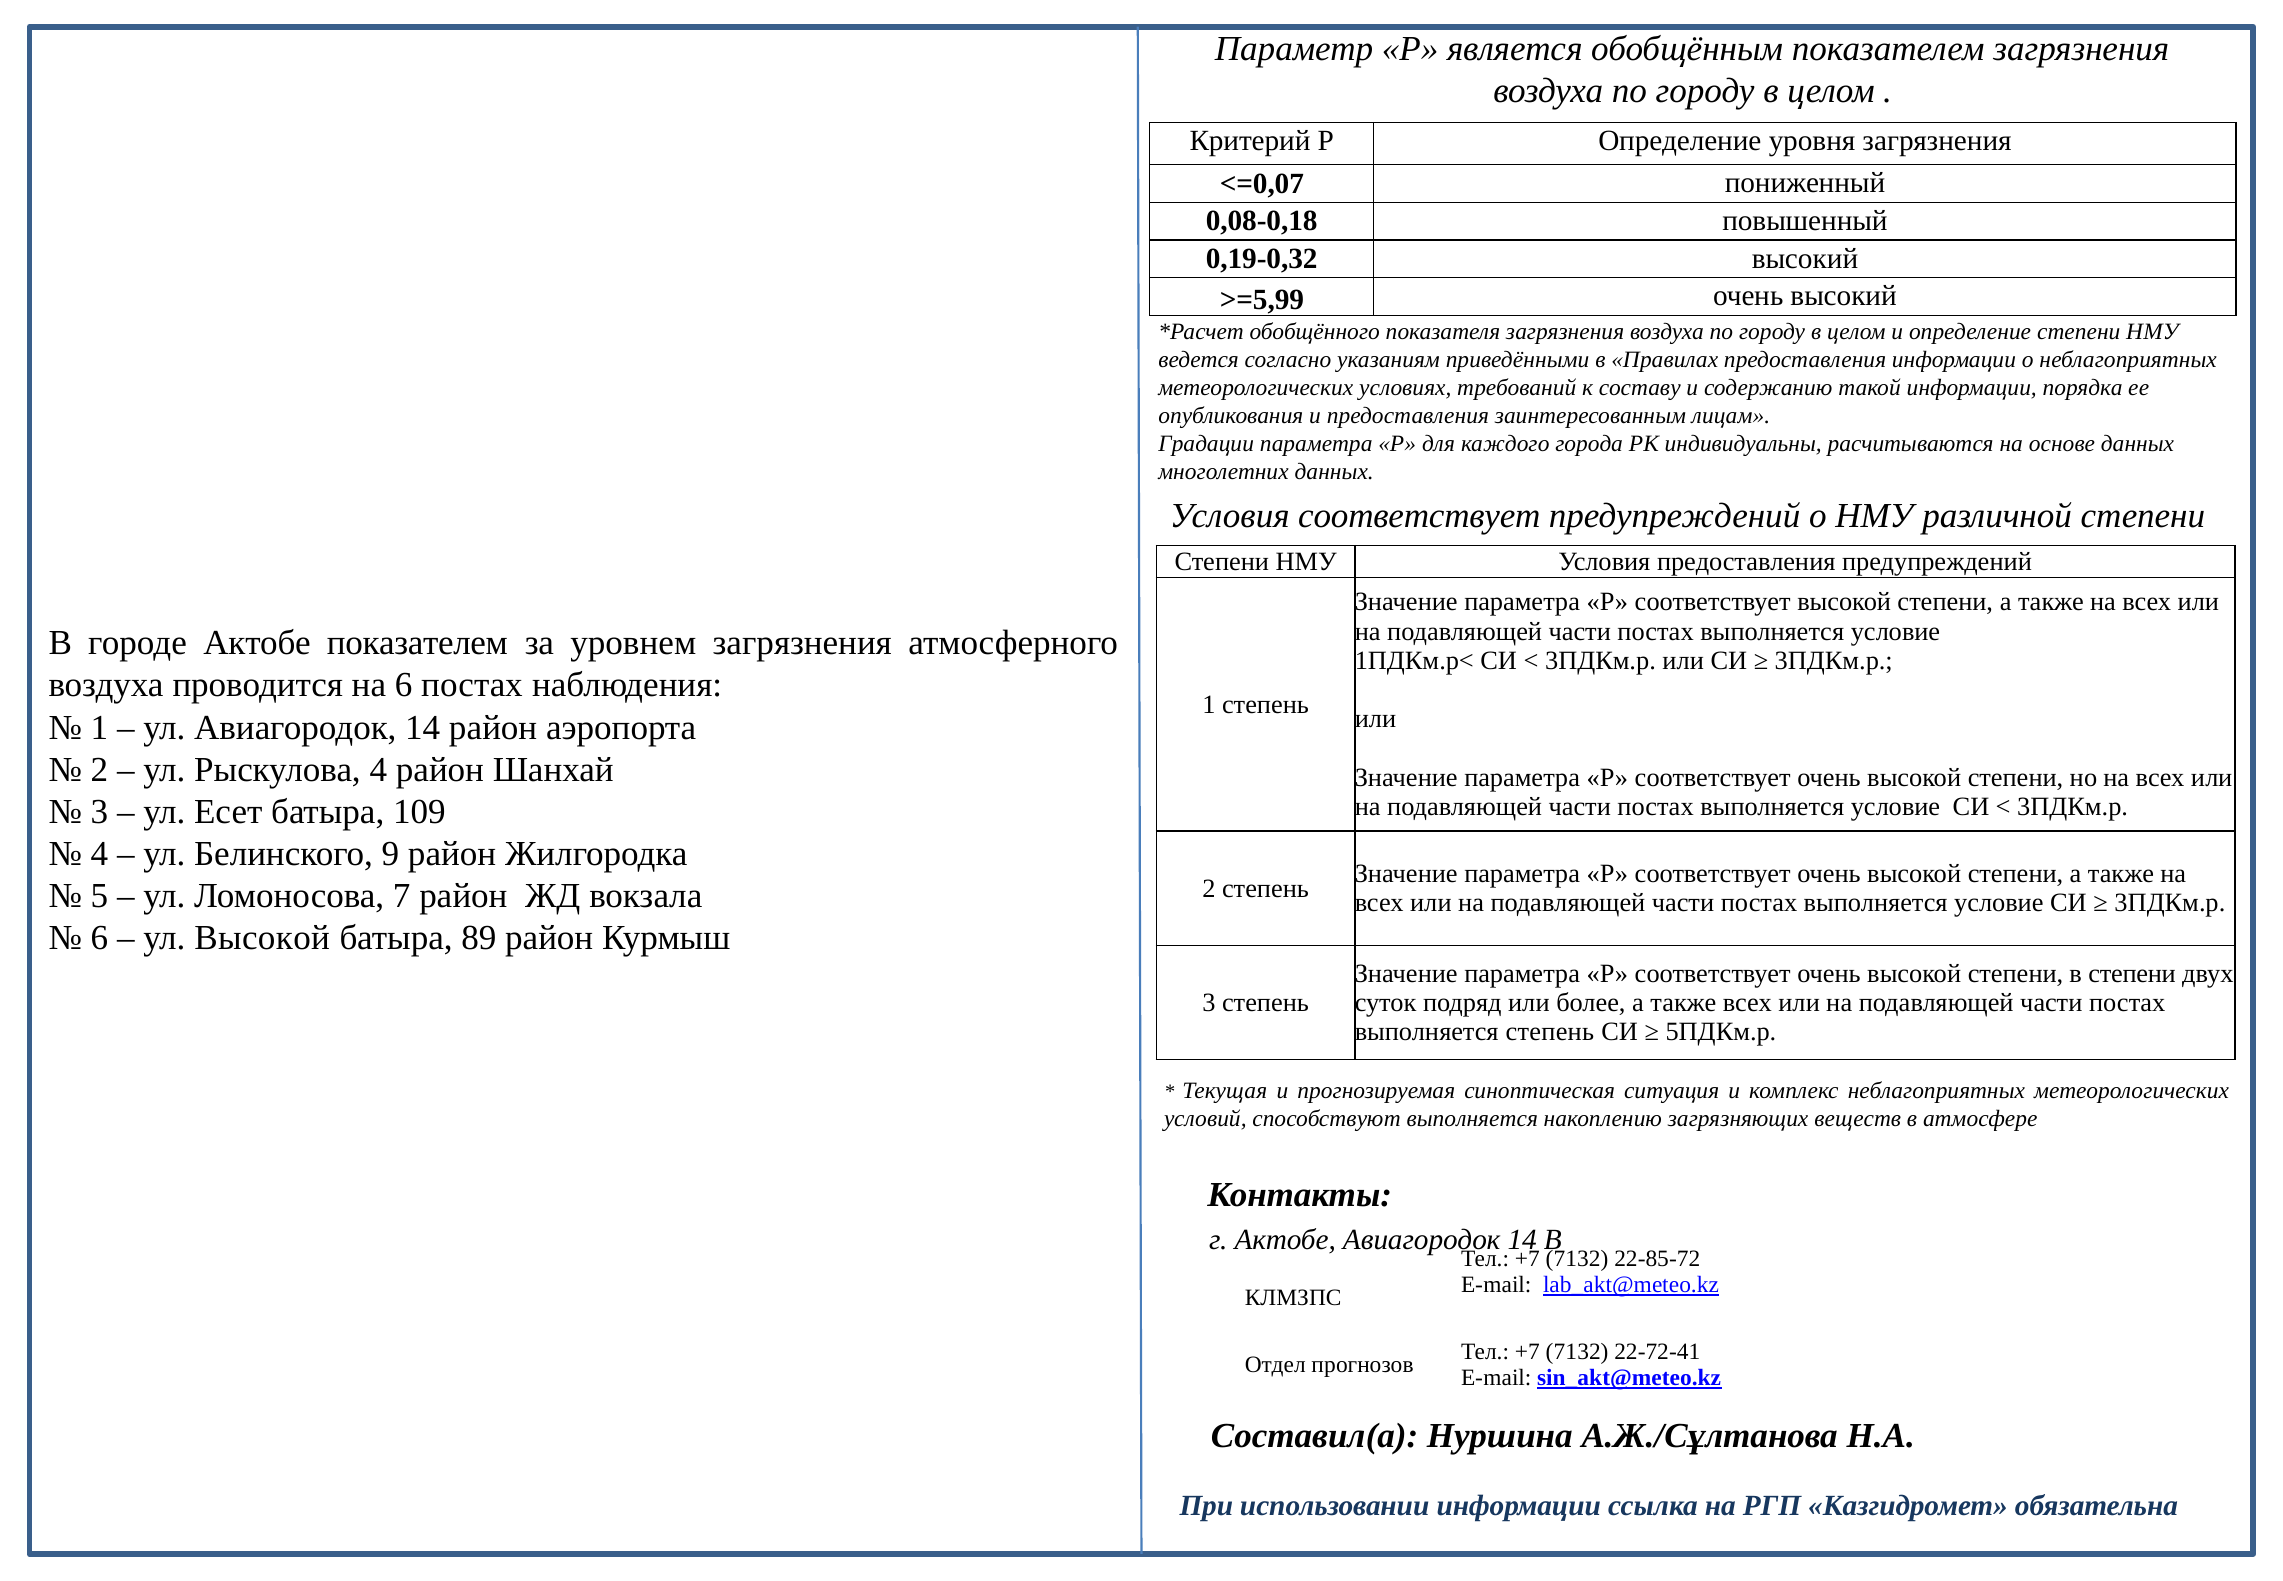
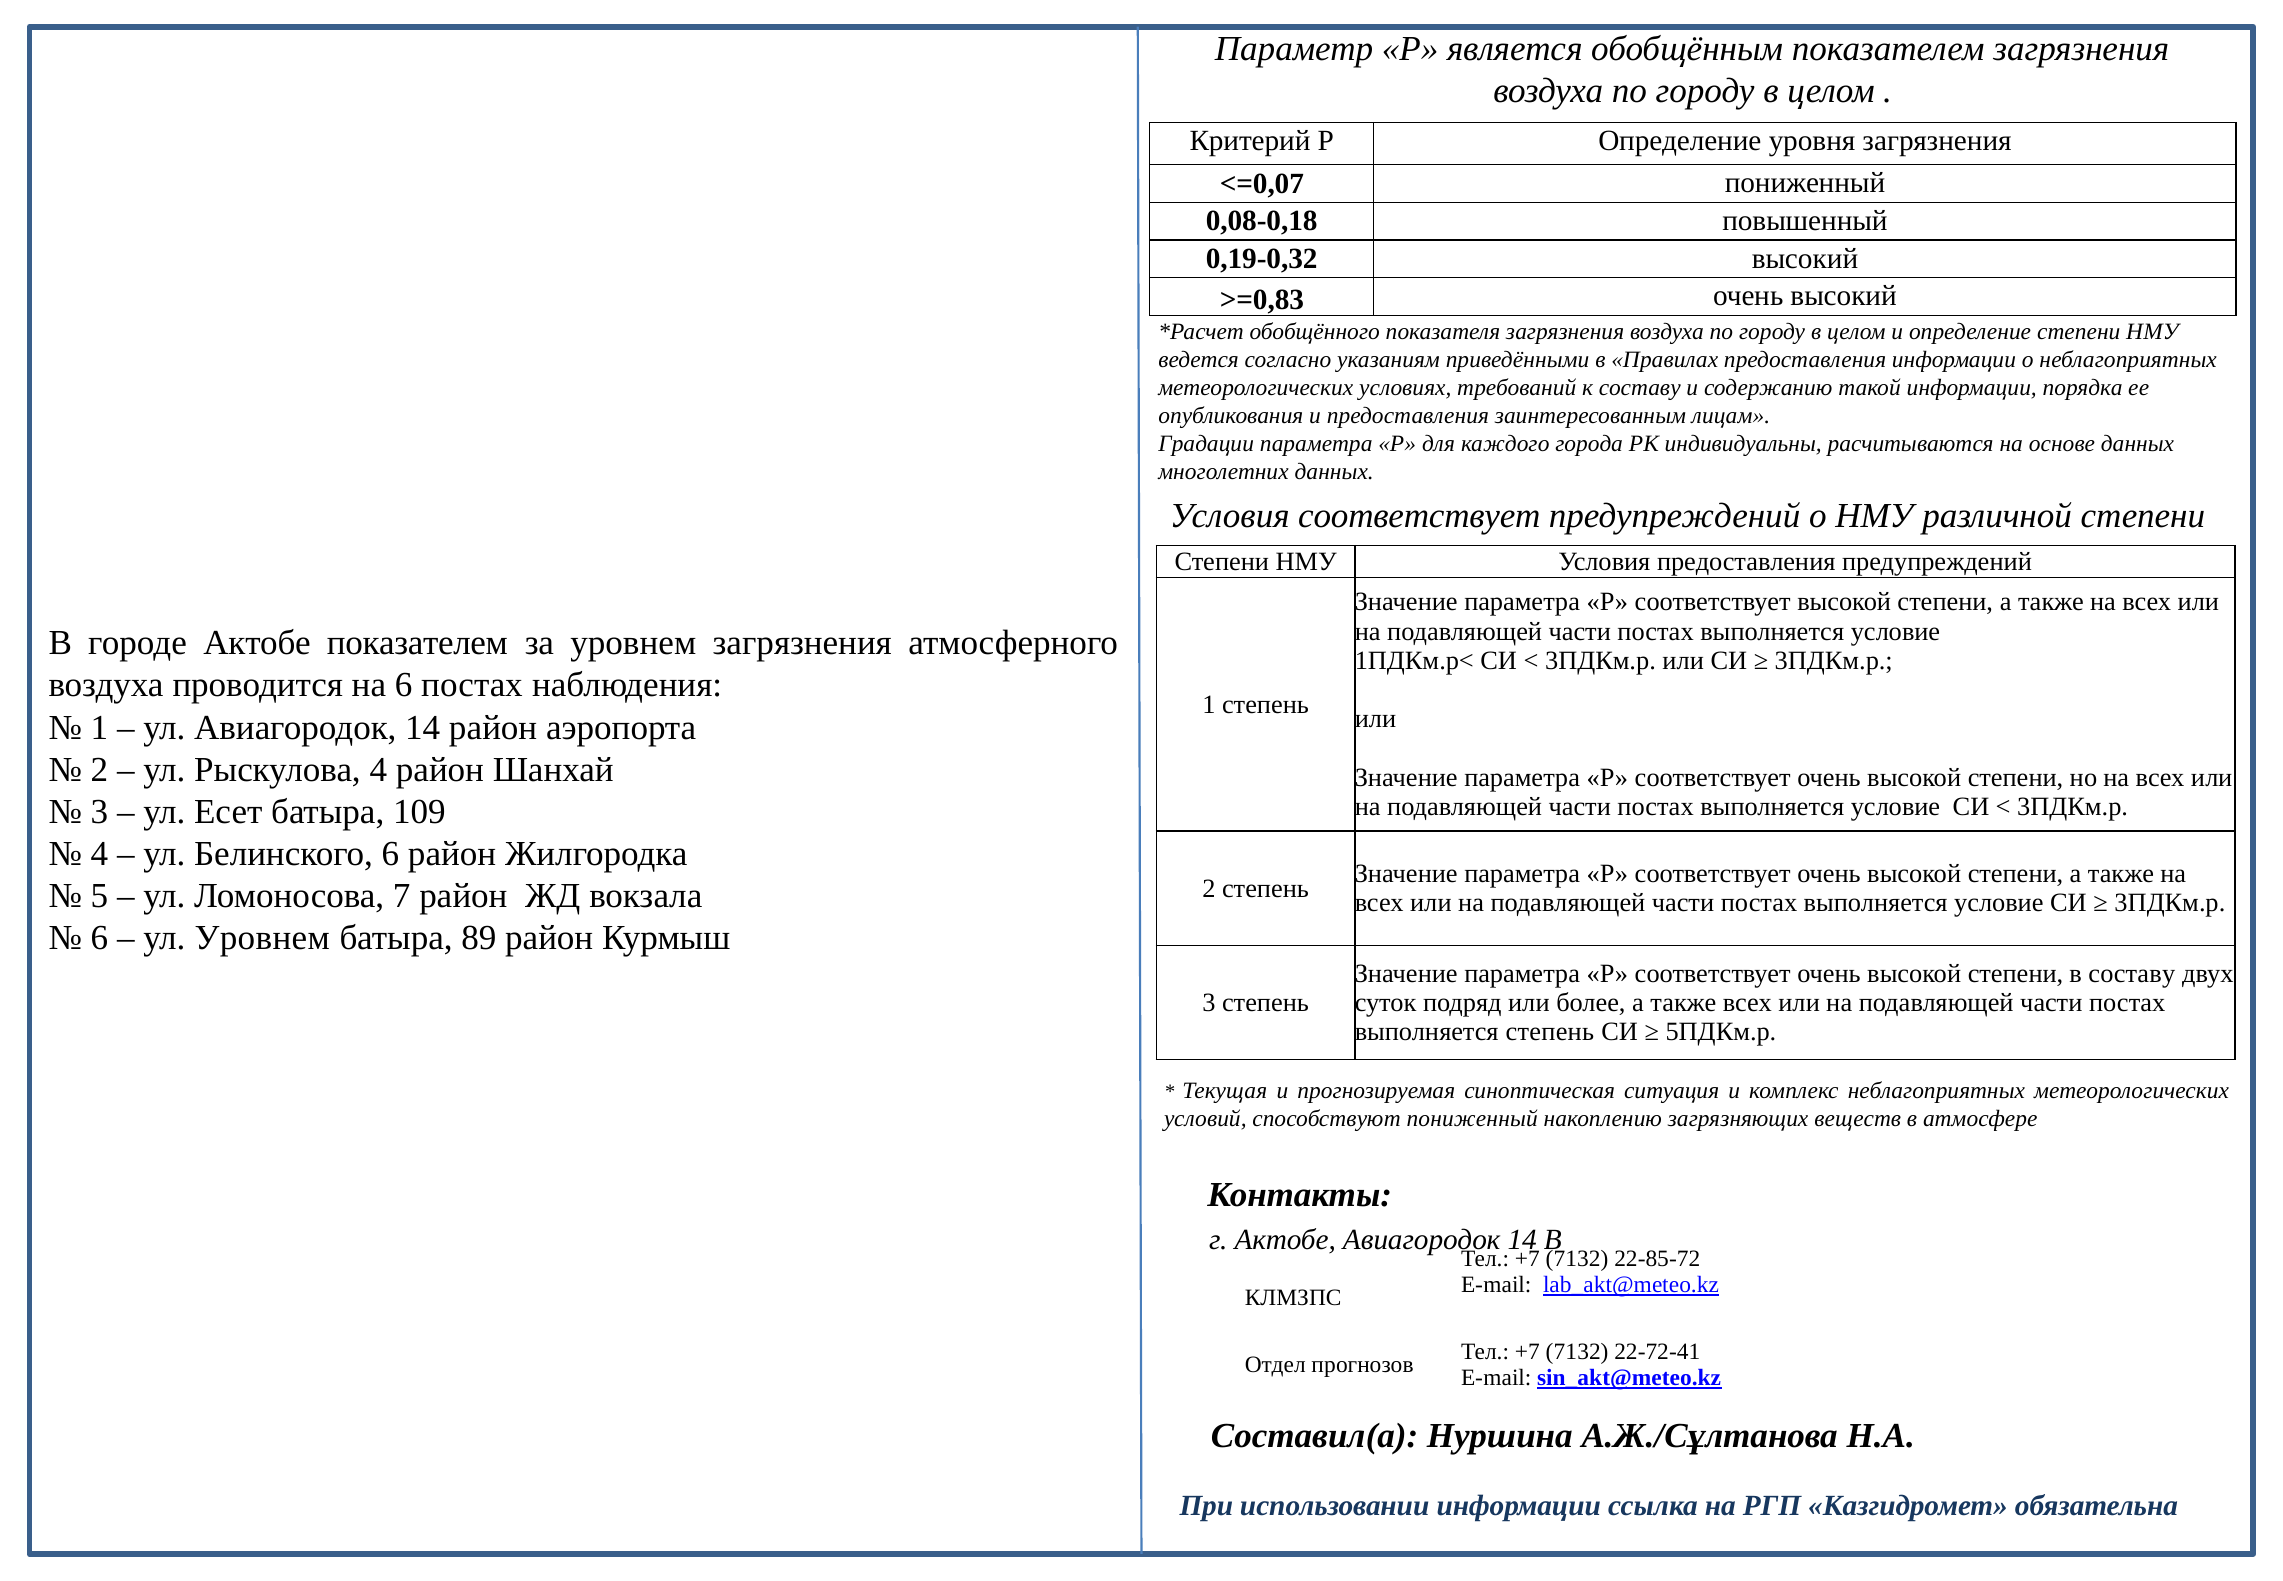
>=5,99: >=5,99 -> >=0,83
Белинского 9: 9 -> 6
ул Высокой: Высокой -> Уровнем
в степени: степени -> составу
способствуют выполняется: выполняется -> пониженный
